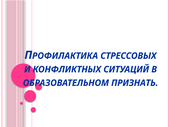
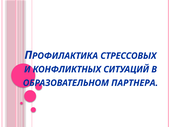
ПРИЗНАТЬ: ПРИЗНАТЬ -> ПАРТНЕРА
